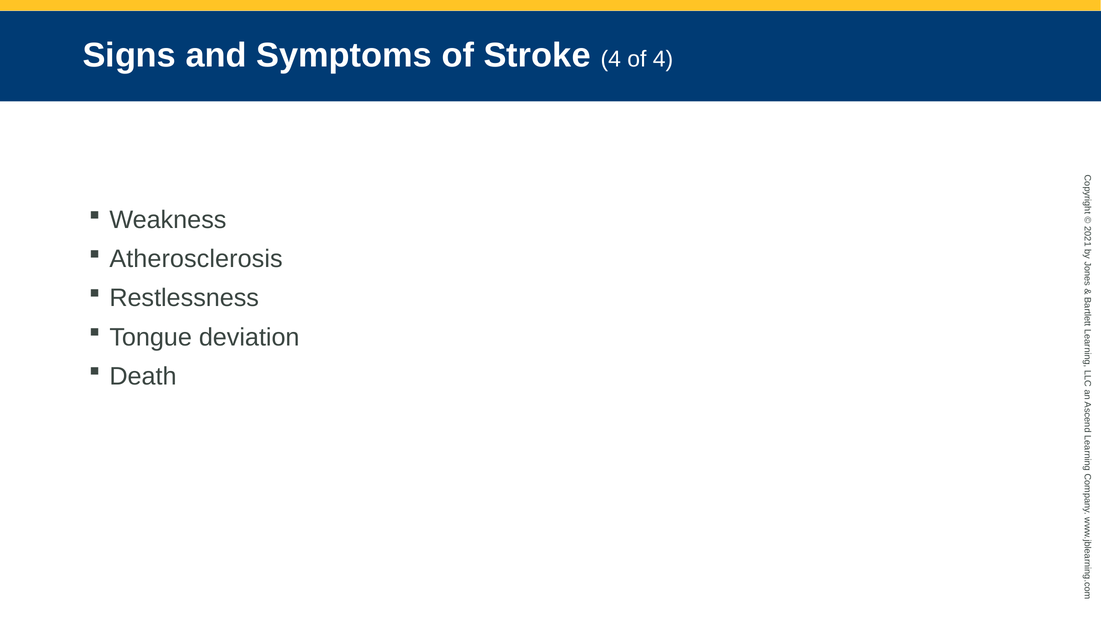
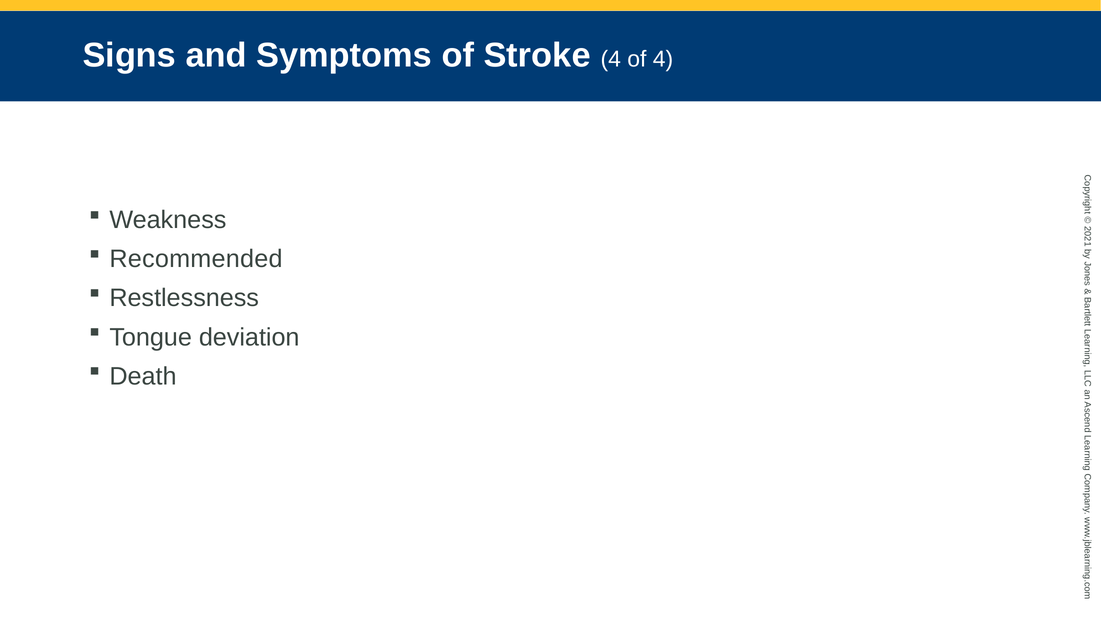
Atherosclerosis: Atherosclerosis -> Recommended
